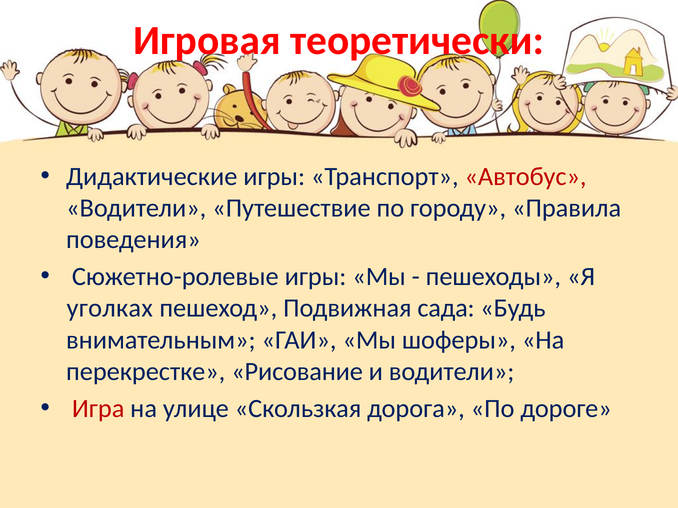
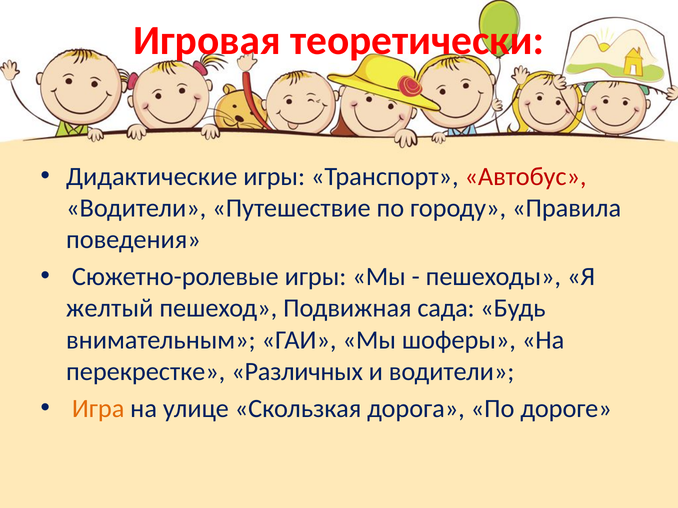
уголках: уголках -> желтый
Рисование: Рисование -> Различных
Игра colour: red -> orange
